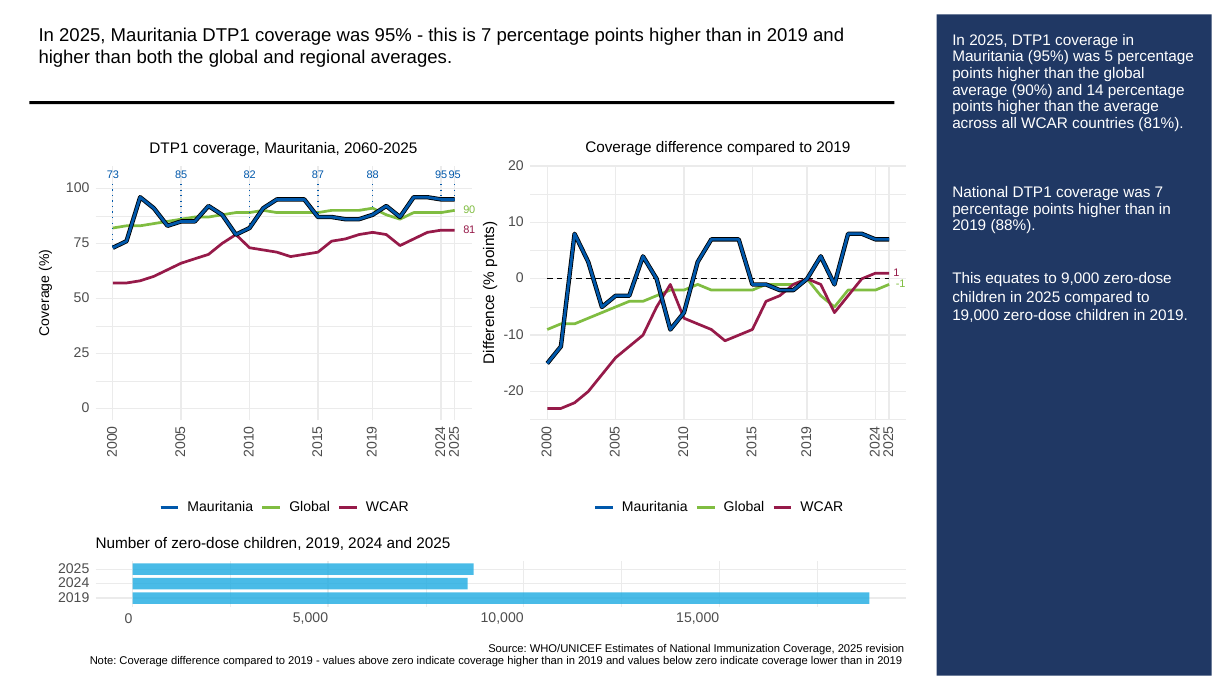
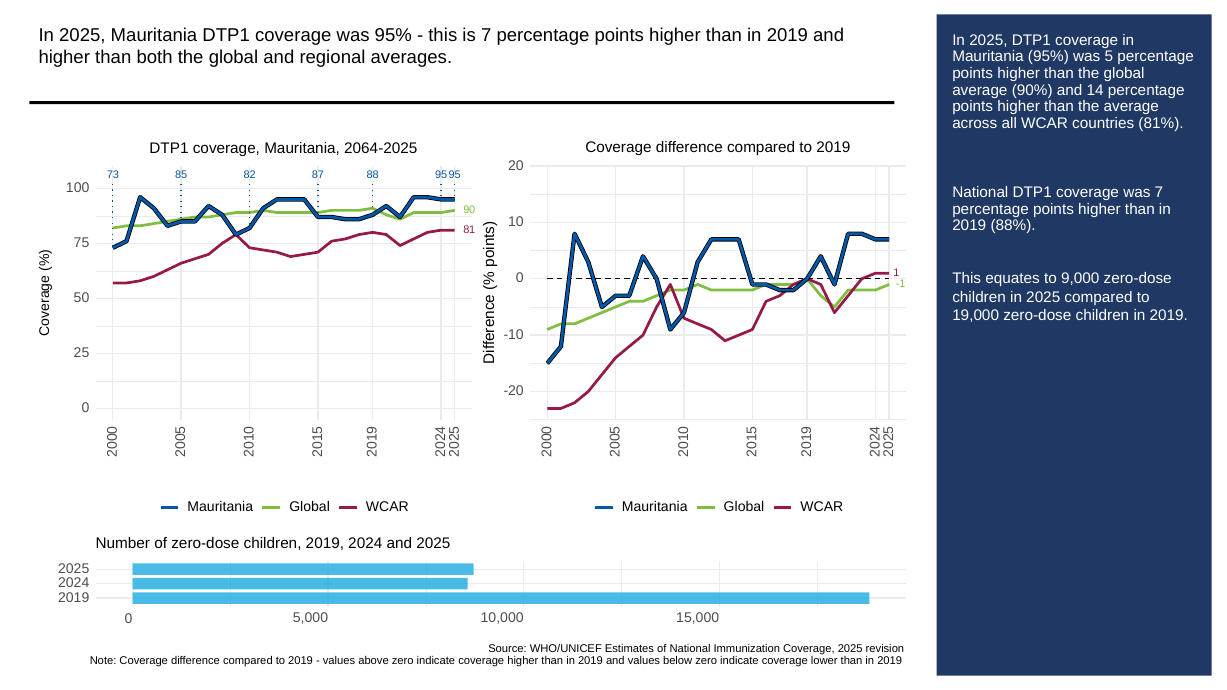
2060-2025: 2060-2025 -> 2064-2025
